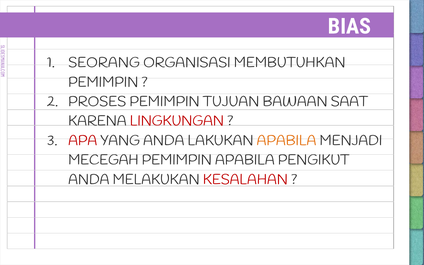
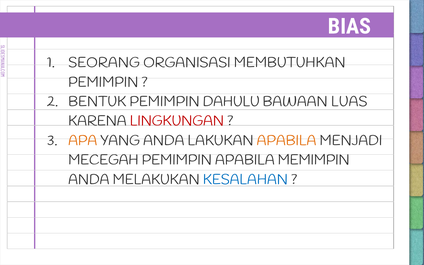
PROSES: PROSES -> BENTUK
TUJUAN: TUJUAN -> DAHULU
SAAT: SAAT -> LUAS
APA colour: red -> orange
PENGIKUT: PENGIKUT -> MEMIMPIN
KESALAHAN colour: red -> blue
